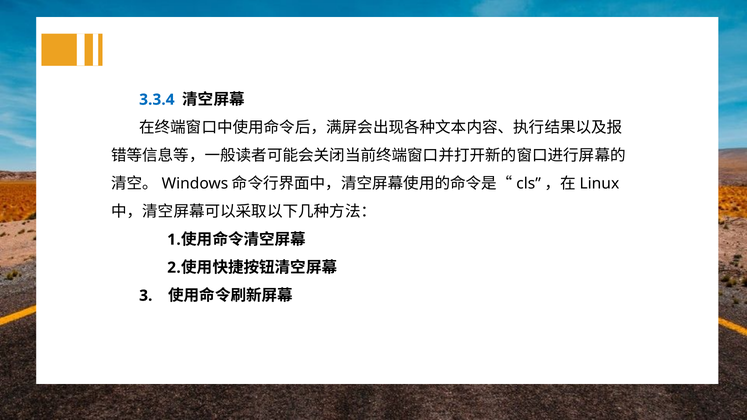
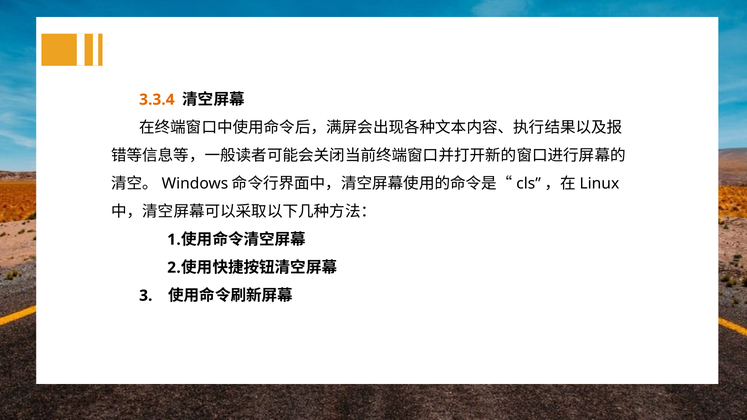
3.3.4 colour: blue -> orange
